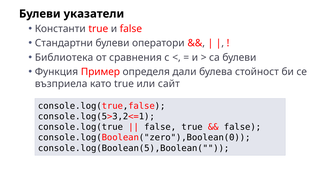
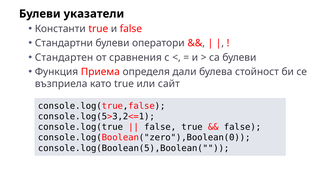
Библиотека: Библиотека -> Стандартен
Пример: Пример -> Приема
